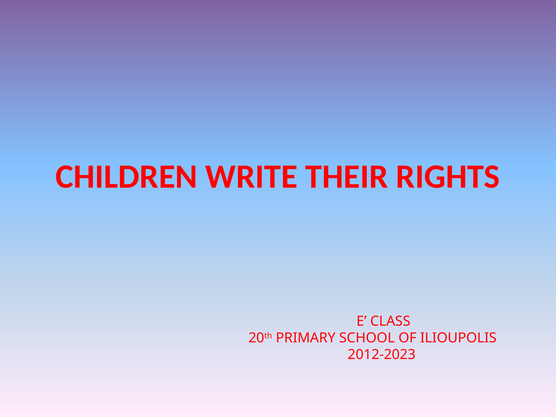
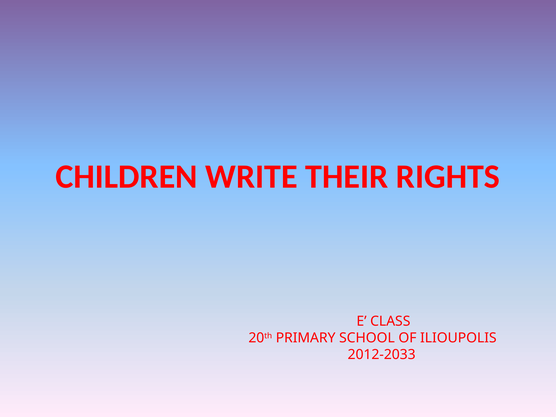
2012-2023: 2012-2023 -> 2012-2033
